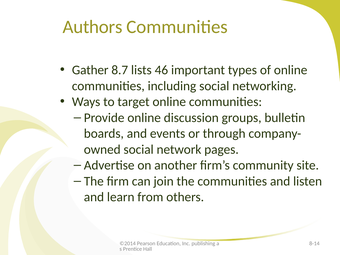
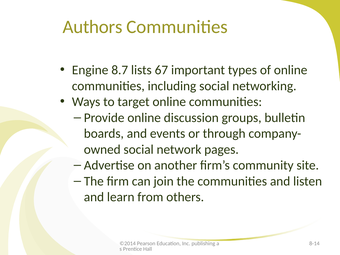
Gather: Gather -> Engine
46: 46 -> 67
